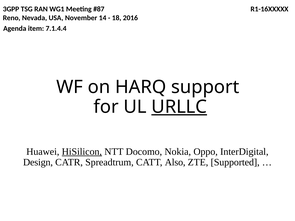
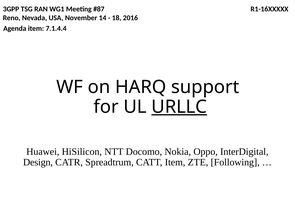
HiSilicon underline: present -> none
CATT Also: Also -> Item
Supported: Supported -> Following
